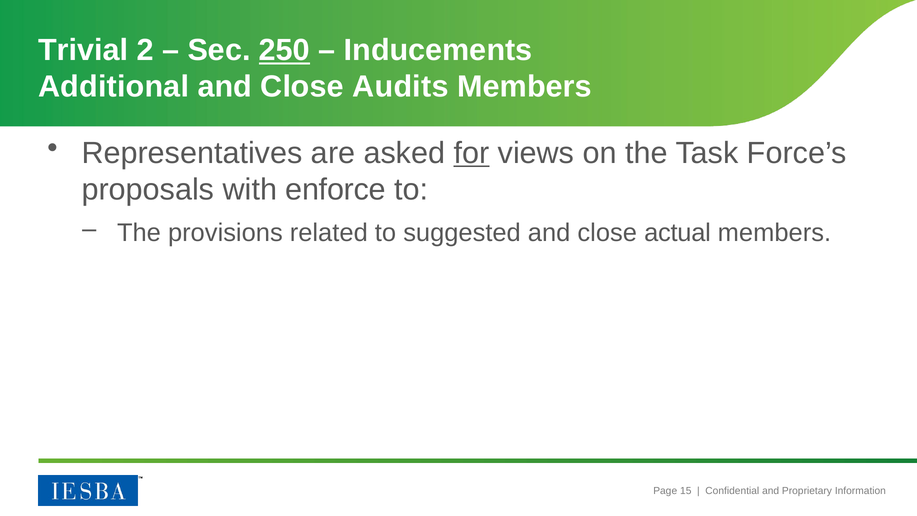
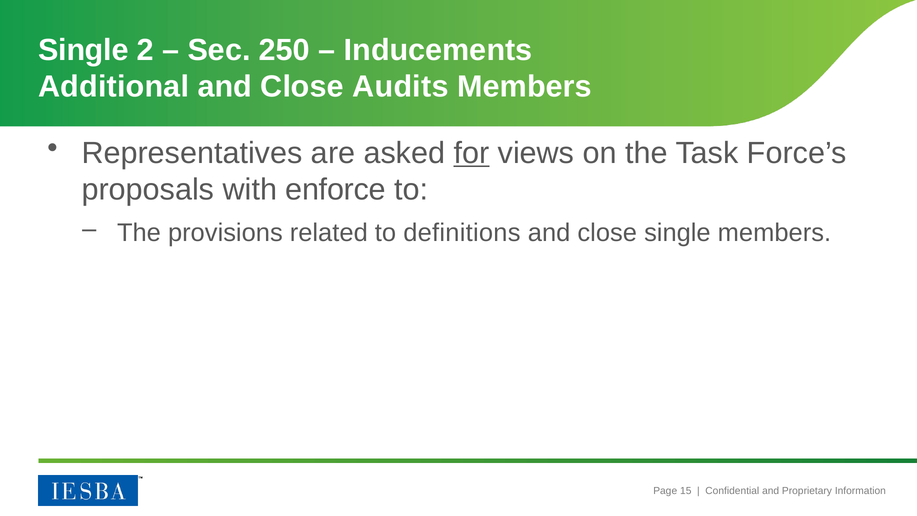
Trivial at (83, 50): Trivial -> Single
250 underline: present -> none
suggested: suggested -> definitions
close actual: actual -> single
